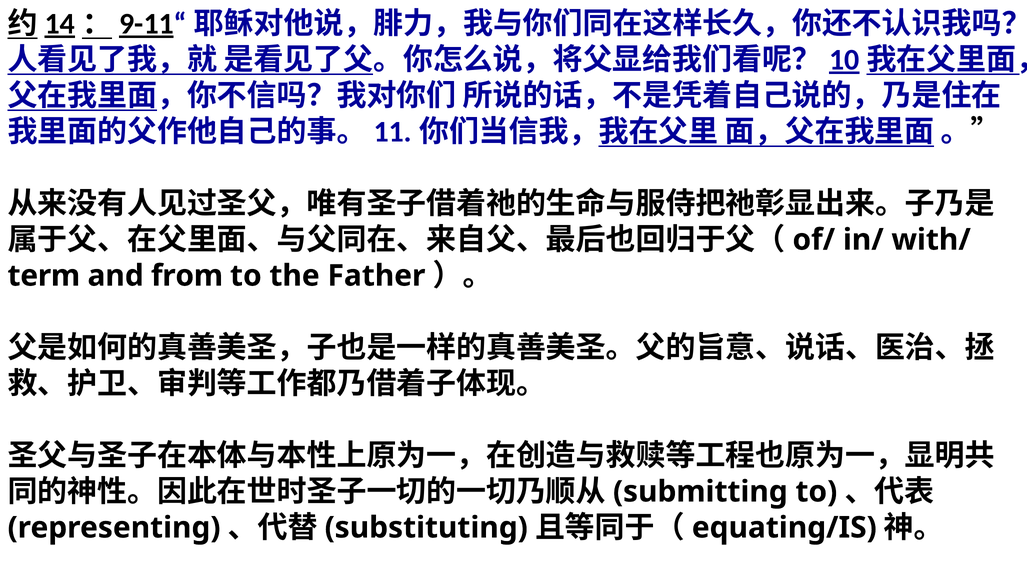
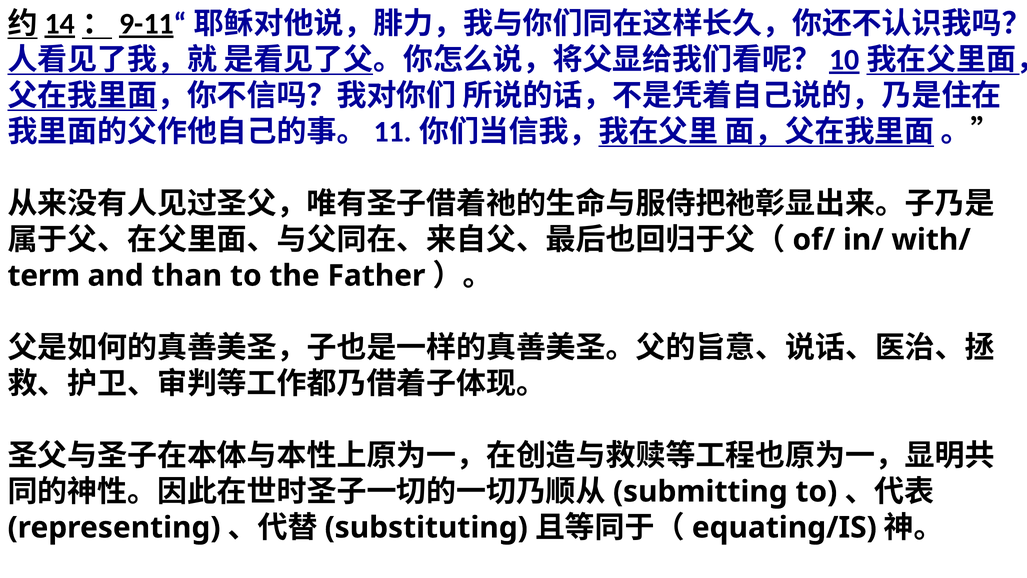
from: from -> than
